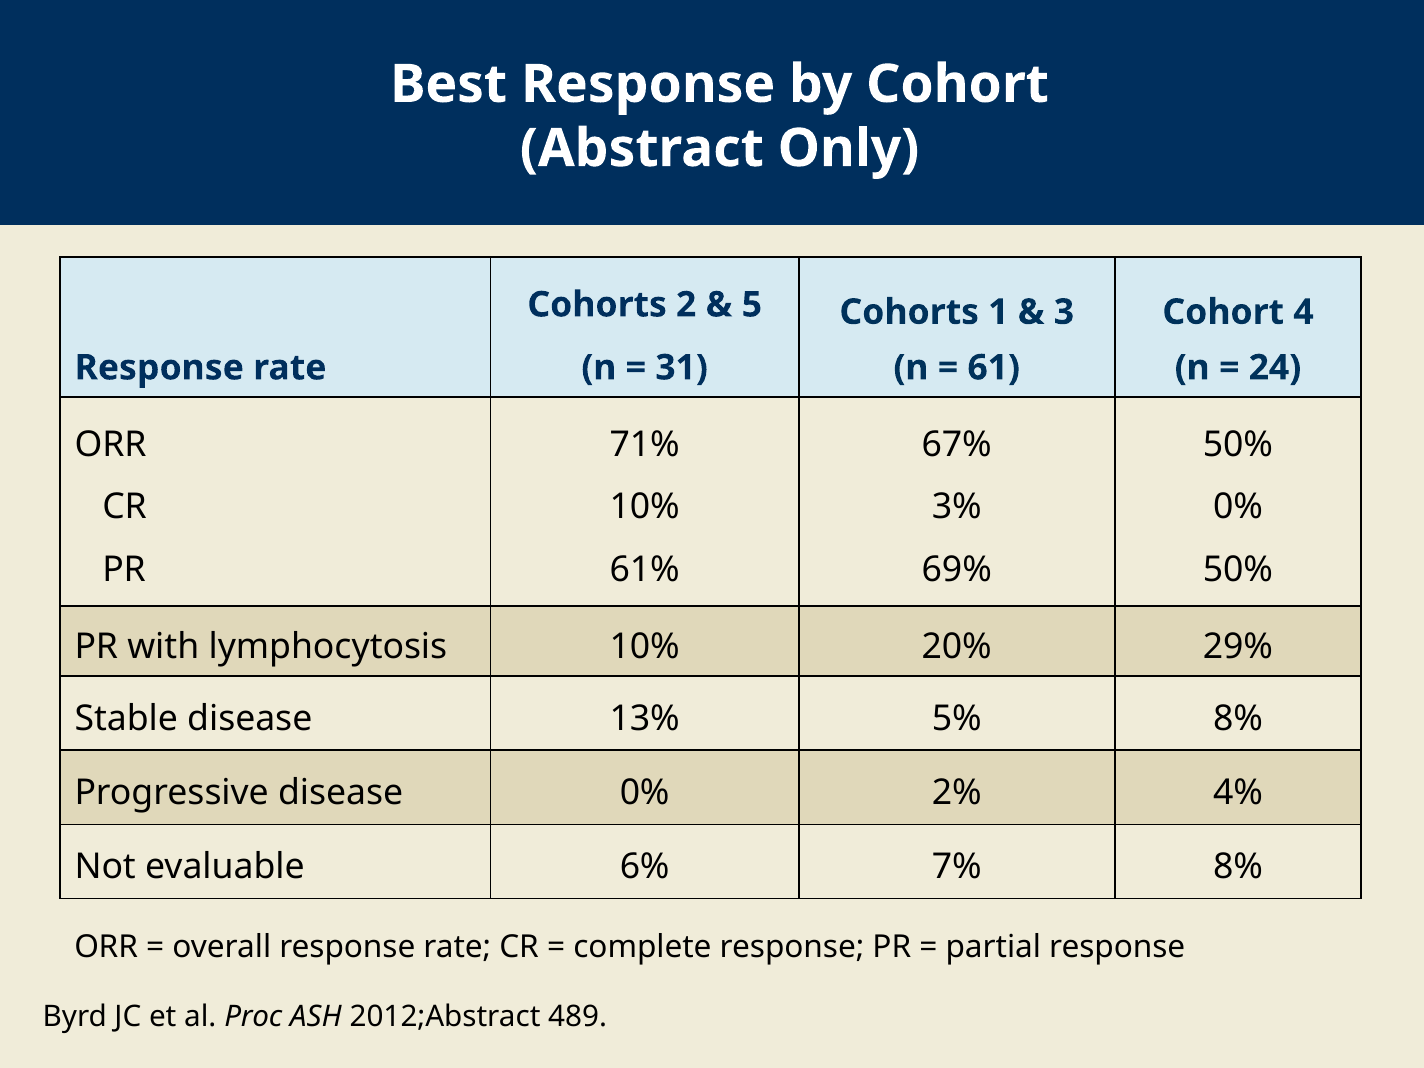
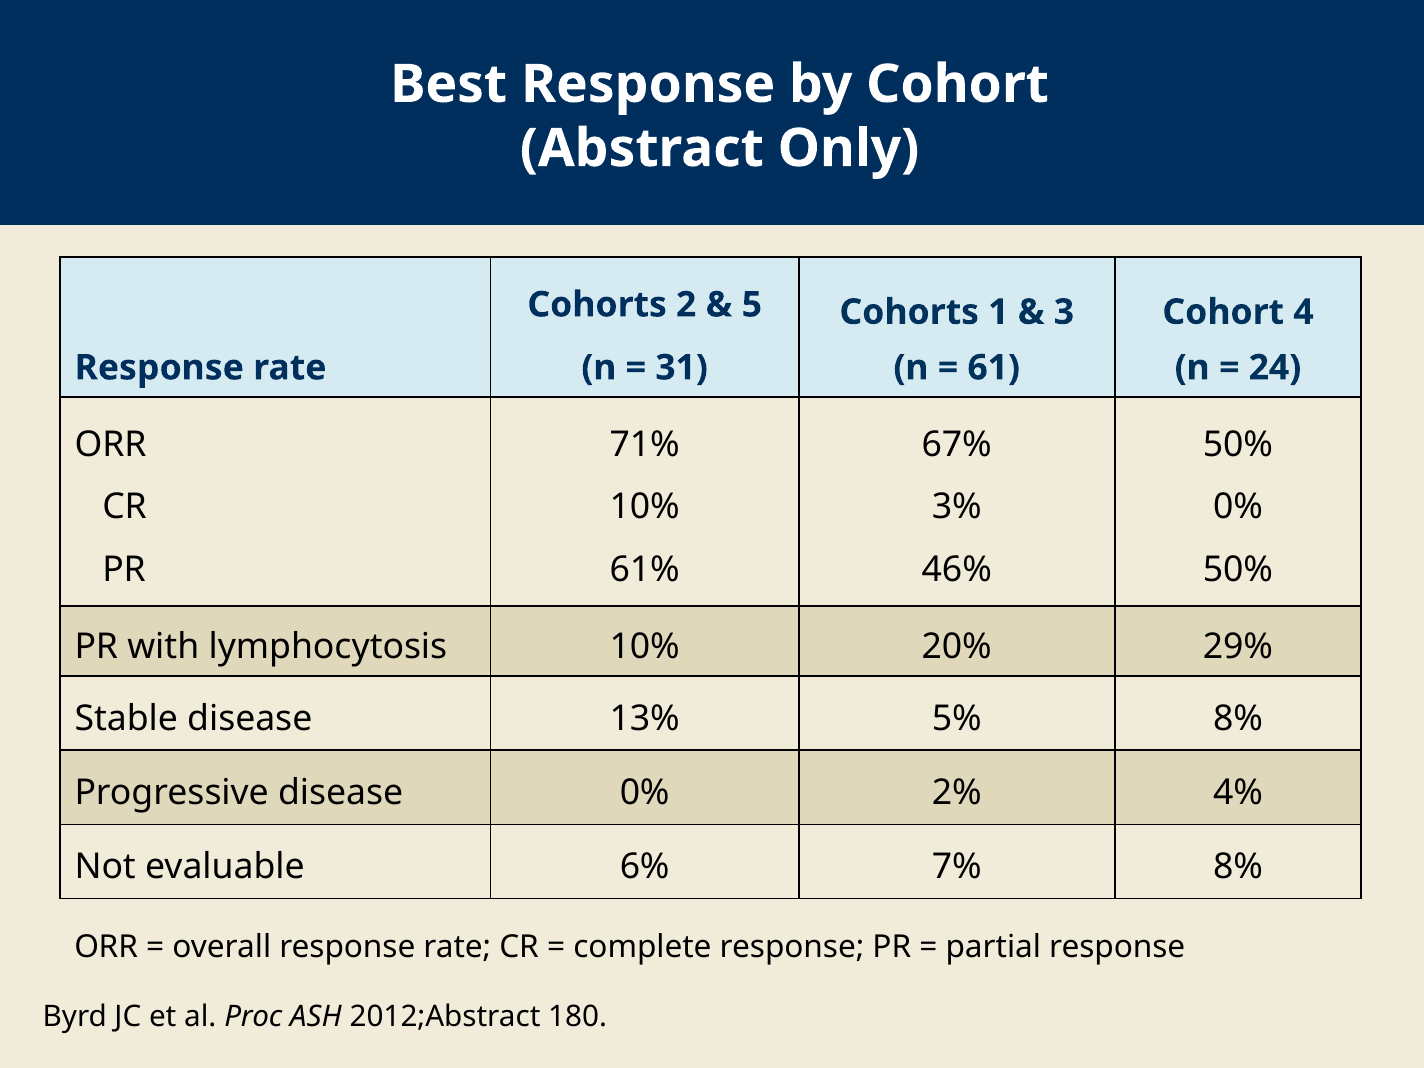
69%: 69% -> 46%
489: 489 -> 180
